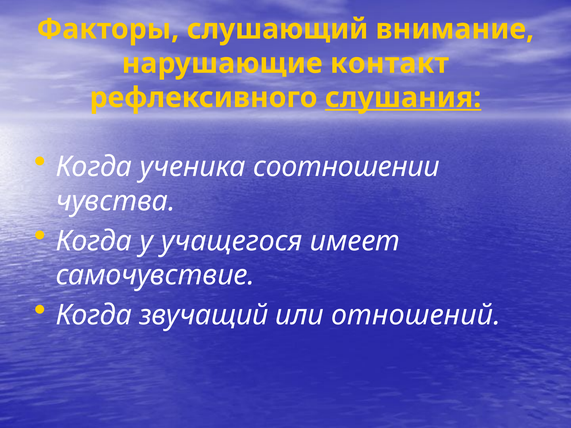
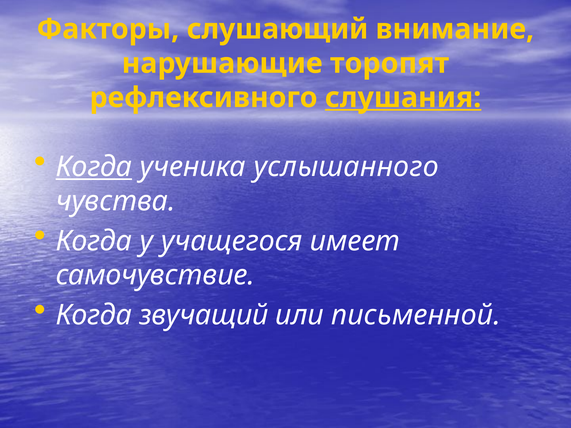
контакт: контакт -> торопят
Когда at (94, 167) underline: none -> present
соотношении: соотношении -> услышанного
отношений: отношений -> письменной
